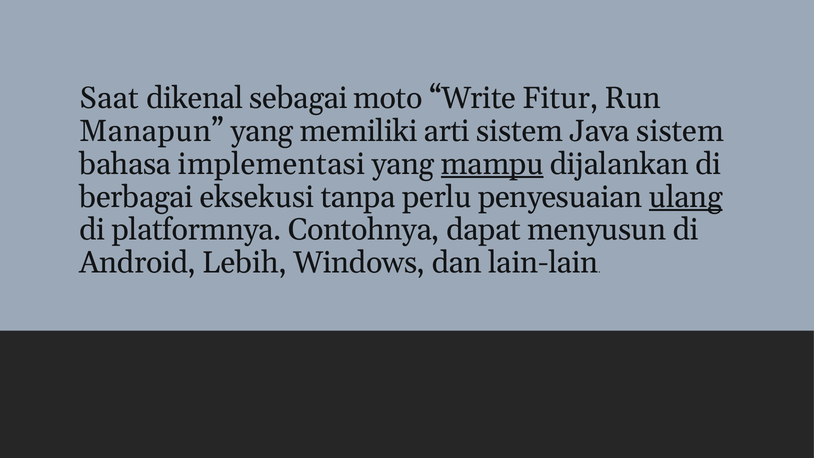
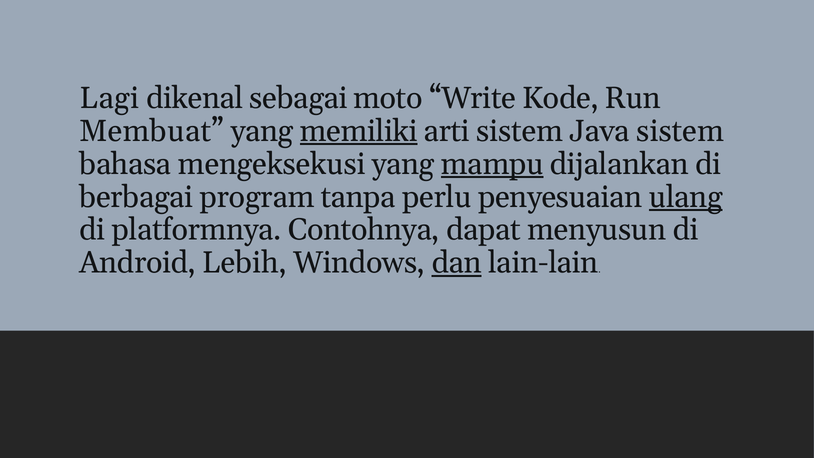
Saat: Saat -> Lagi
Fitur: Fitur -> Kode
Manapun: Manapun -> Membuat
memiliki underline: none -> present
implementasi: implementasi -> mengeksekusi
eksekusi: eksekusi -> program
dan underline: none -> present
